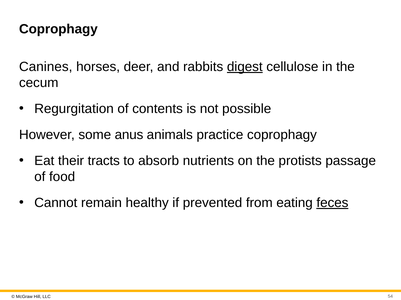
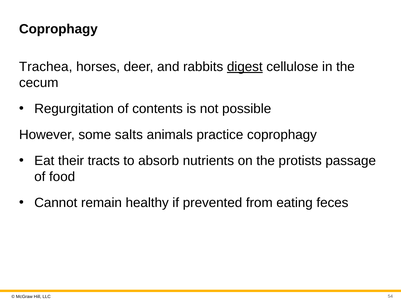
Canines: Canines -> Trachea
anus: anus -> salts
feces underline: present -> none
